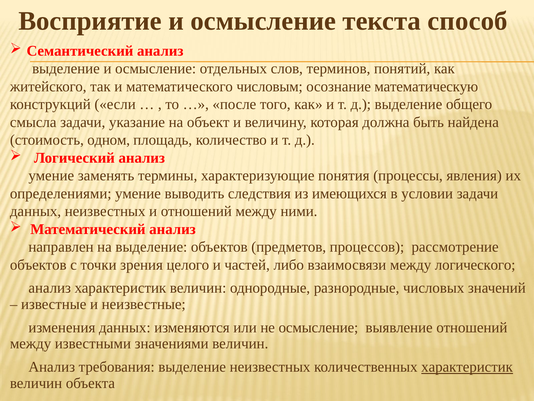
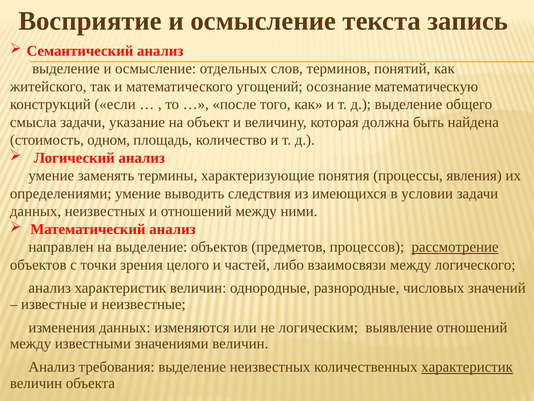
способ: способ -> запись
числовым: числовым -> угощений
рассмотрение underline: none -> present
не осмысление: осмысление -> логическим
